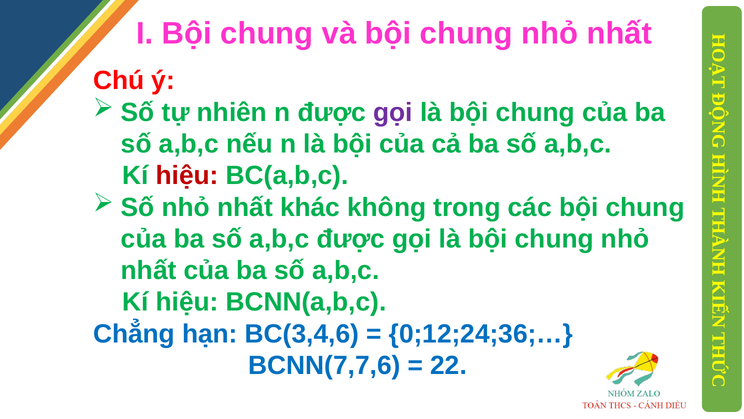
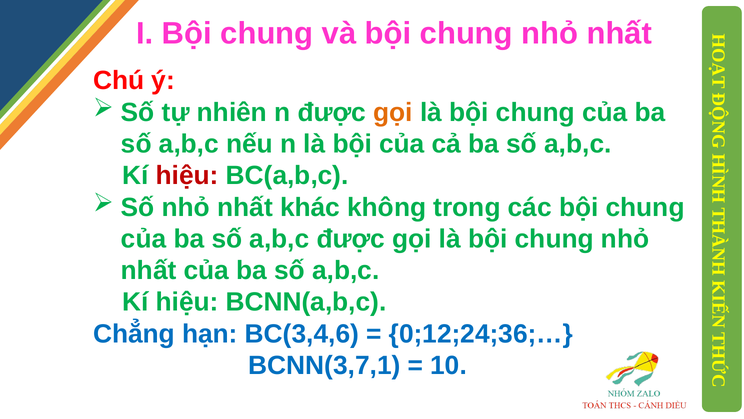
gọi at (393, 112) colour: purple -> orange
BCNN(7,7,6: BCNN(7,7,6 -> BCNN(3,7,1
22: 22 -> 10
